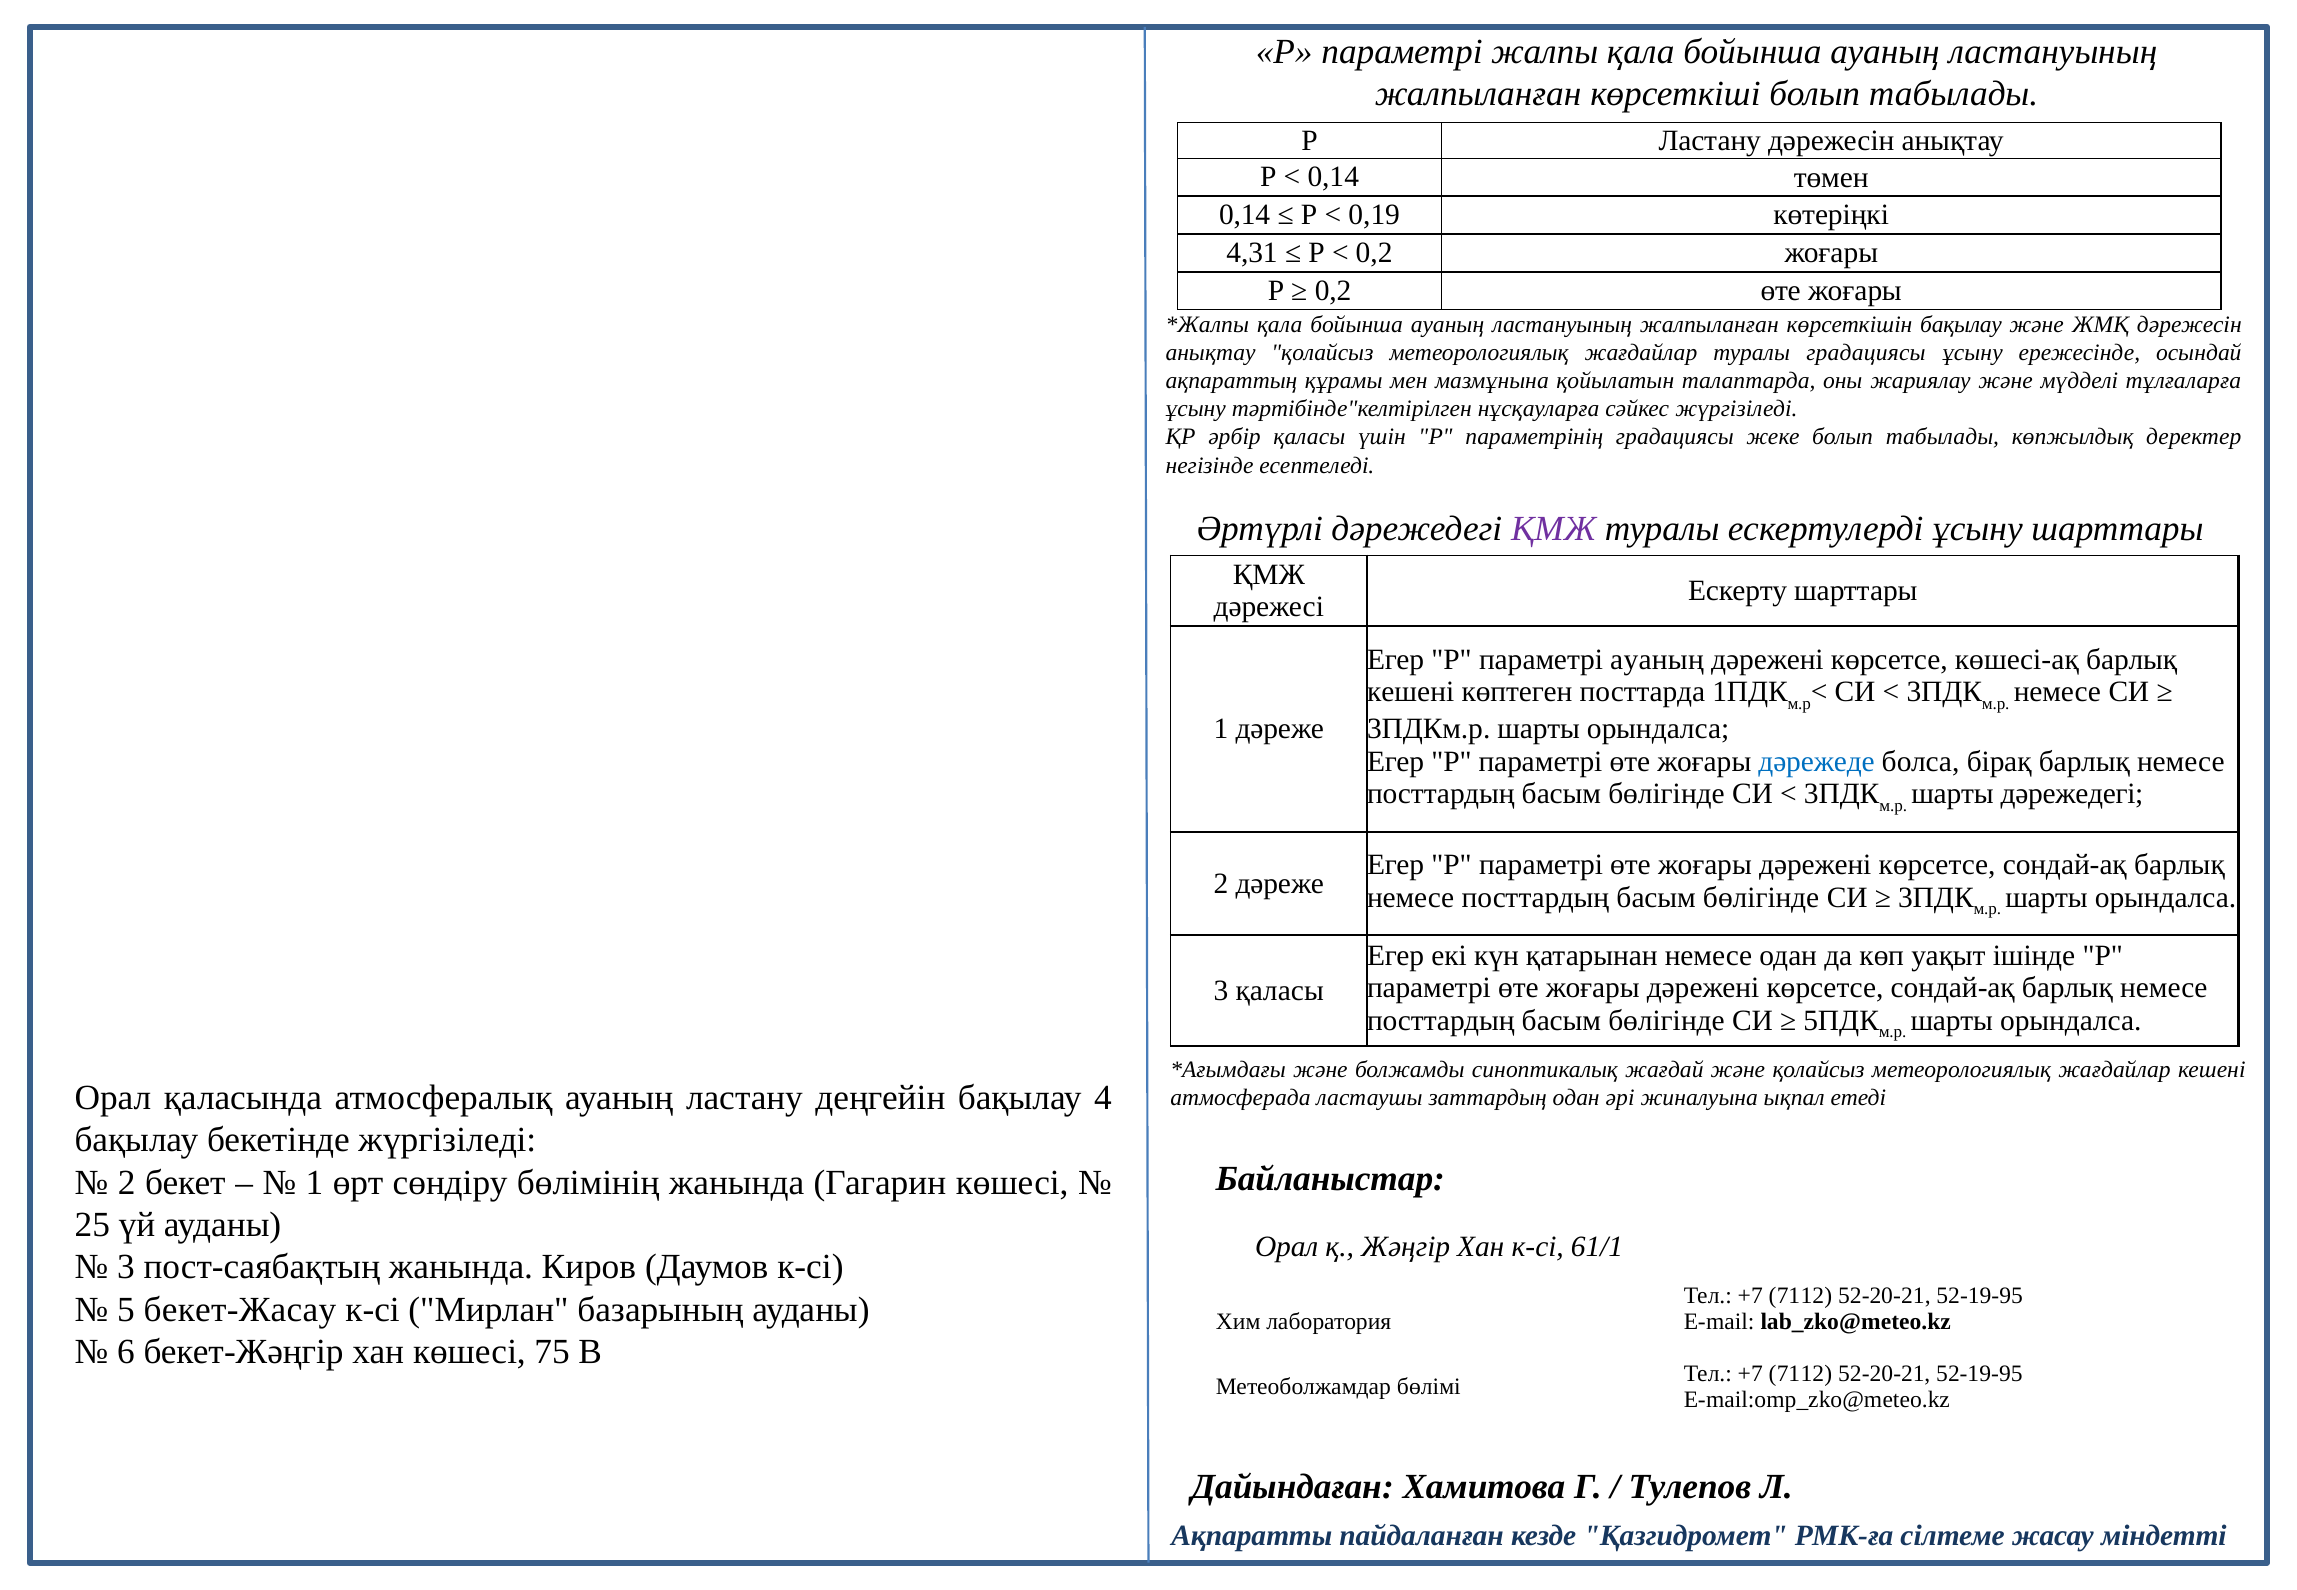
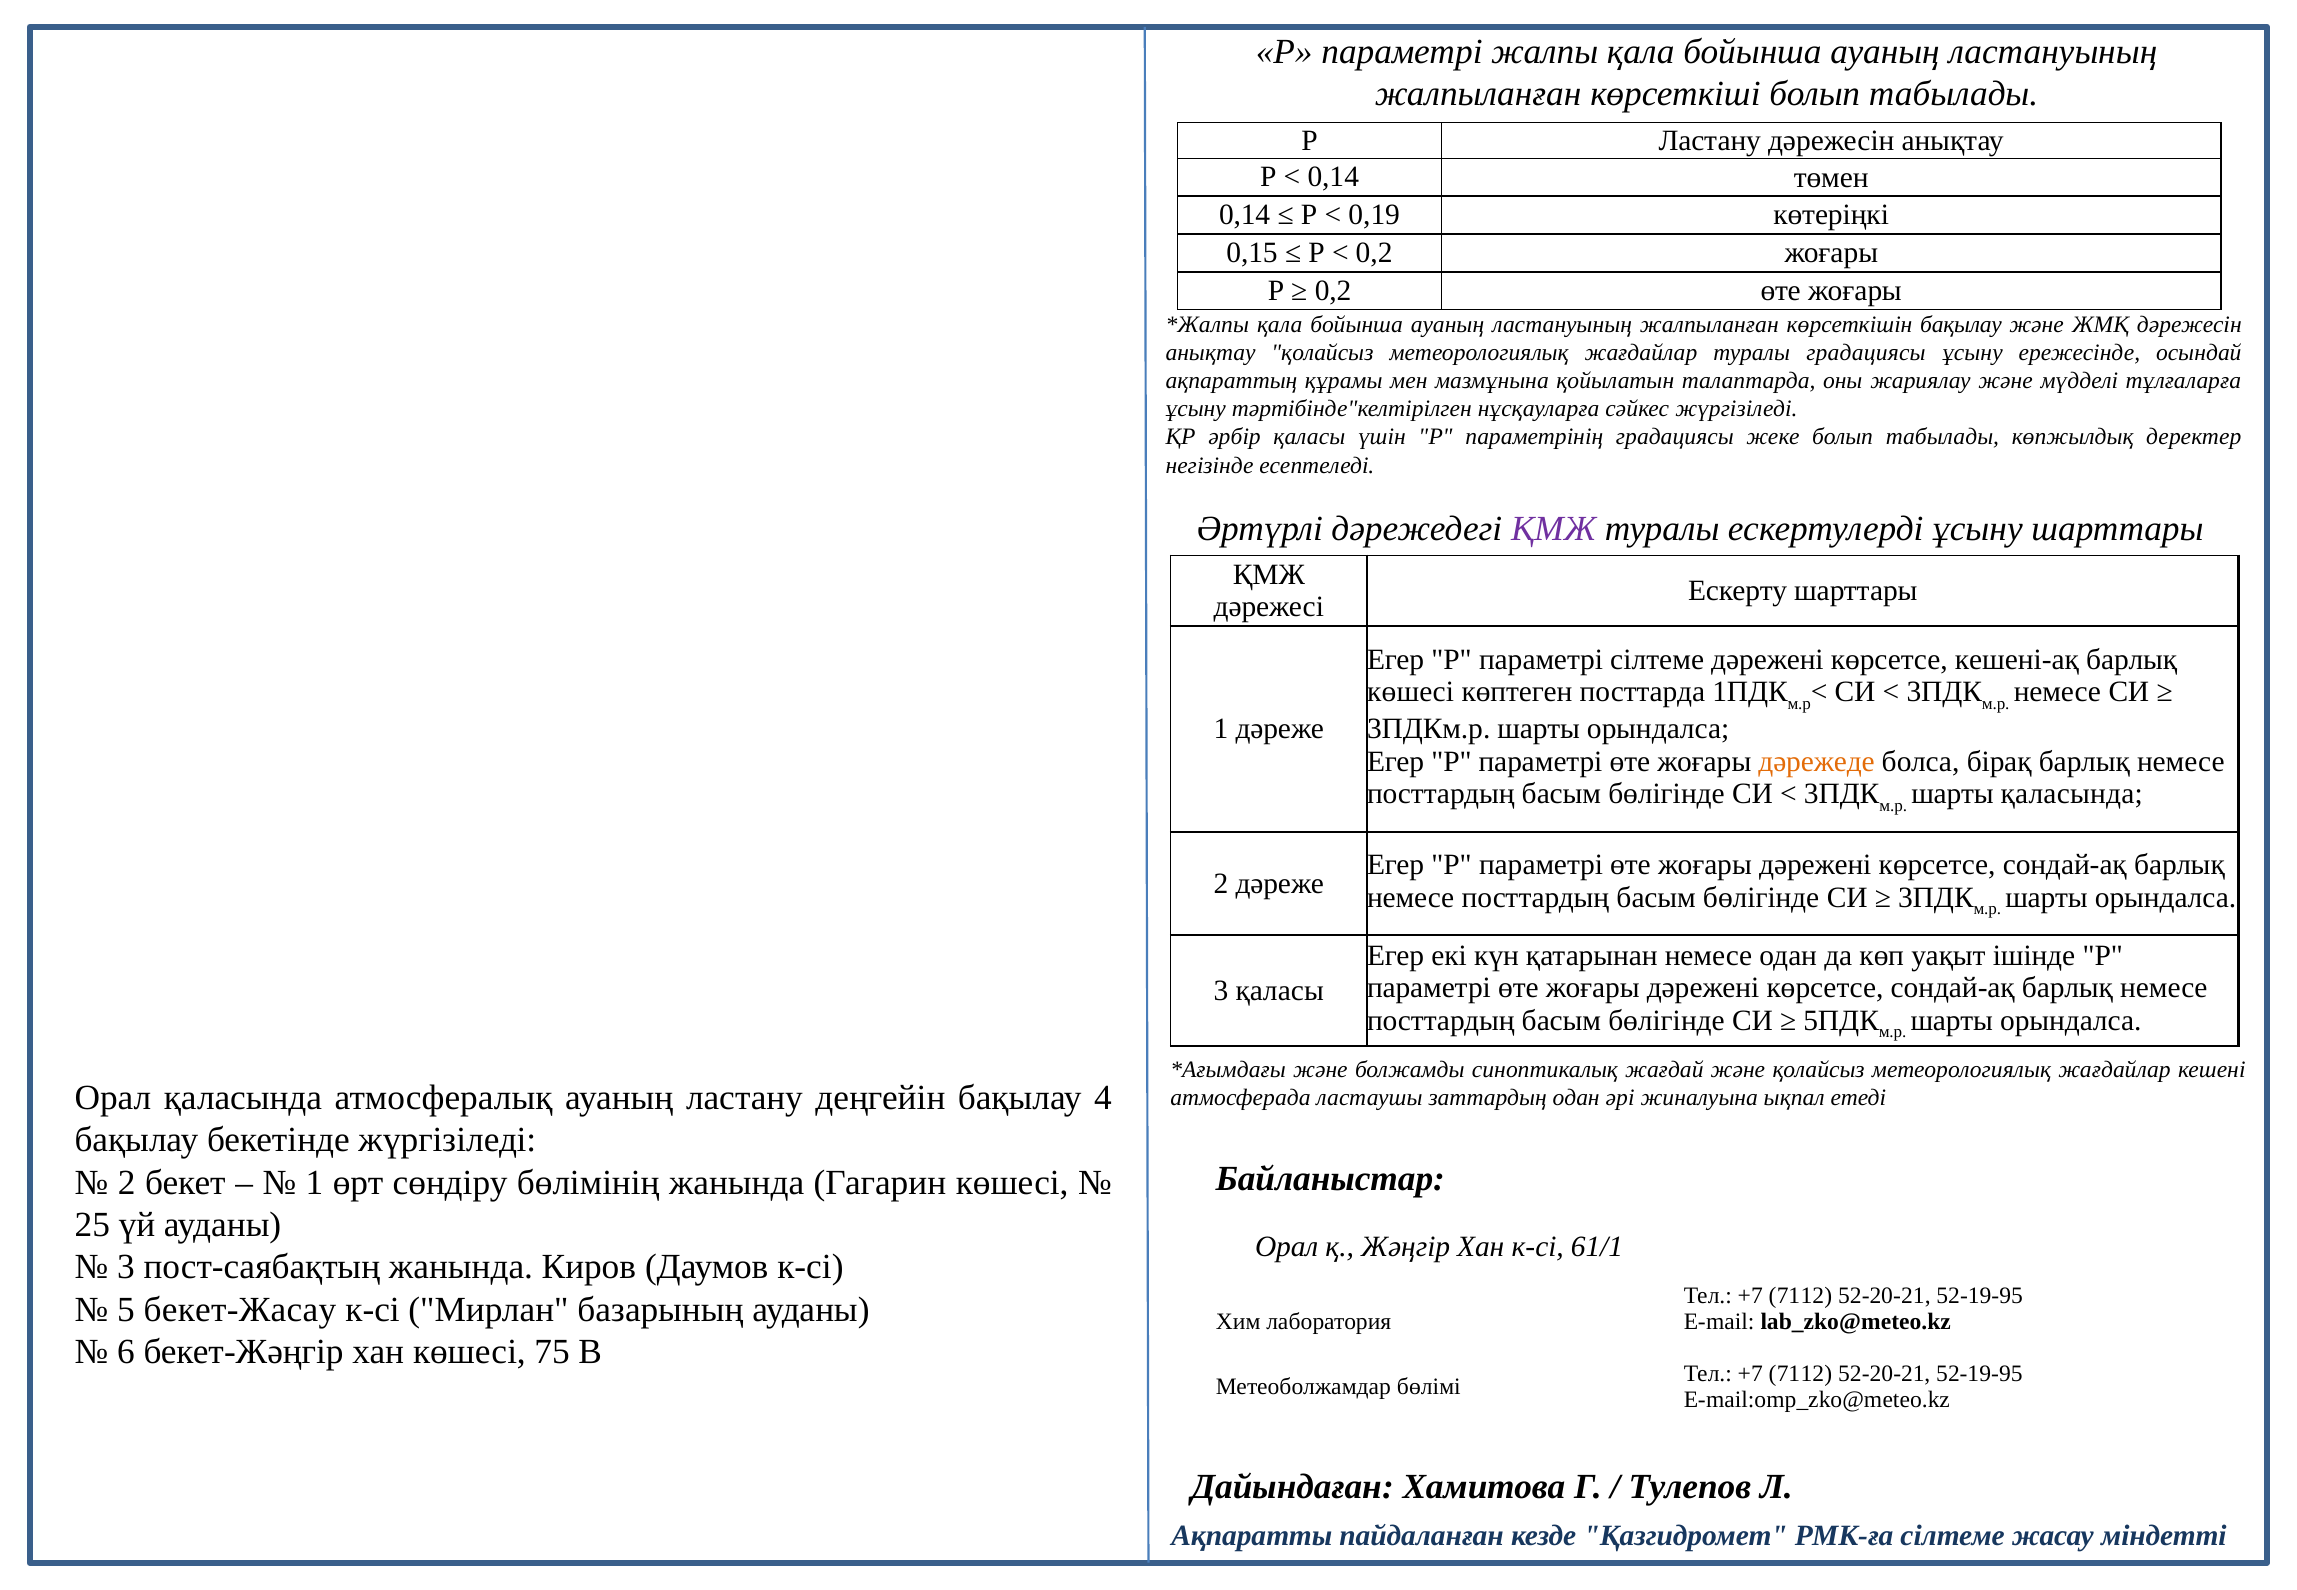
4,31: 4,31 -> 0,15
параметрі ауаның: ауаның -> сілтеме
көшесі-ақ: көшесі-ақ -> кешені-ақ
кешені at (1411, 692): кешені -> көшесі
дәрежеде colour: blue -> orange
шарты дәрежедегі: дәрежедегі -> қаласында
